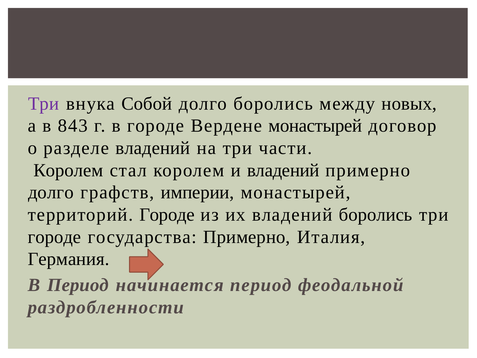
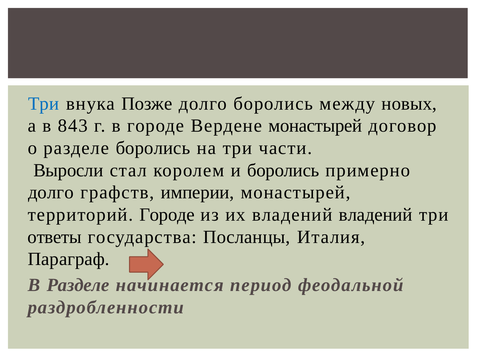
Три at (44, 103) colour: purple -> blue
Собой: Собой -> Позже
разделе владений: владений -> боролись
Королем at (68, 170): Королем -> Выросли
и владений: владений -> боролись
владений боролись: боролись -> владений
городе at (55, 237): городе -> ответы
государства Примерно: Примерно -> Посланцы
Германия: Германия -> Параграф
В Период: Период -> Разделе
